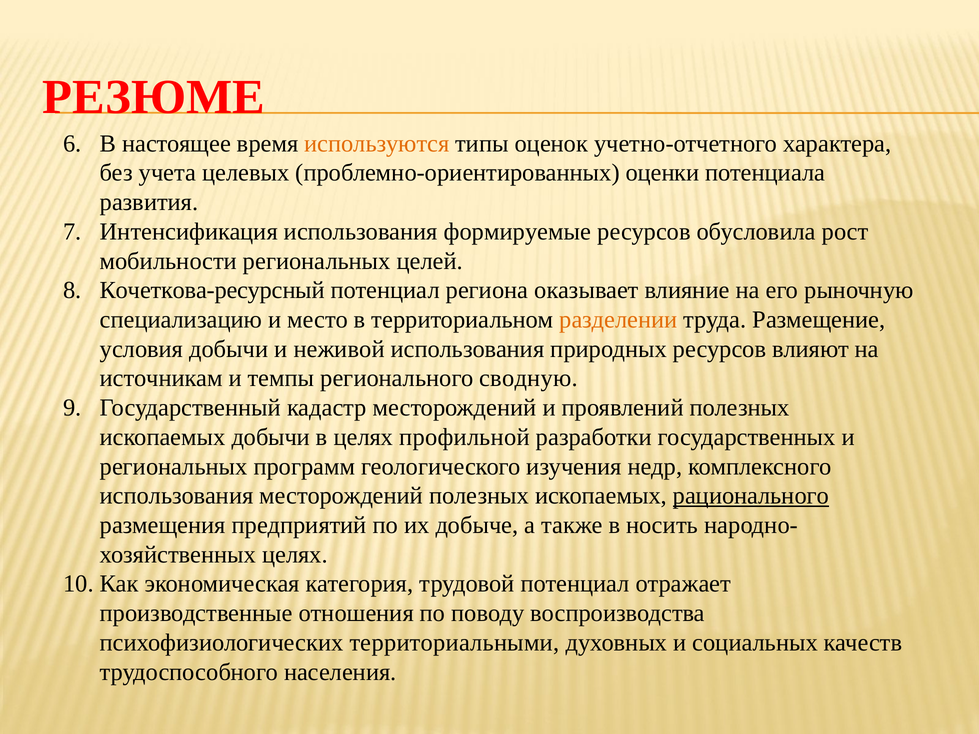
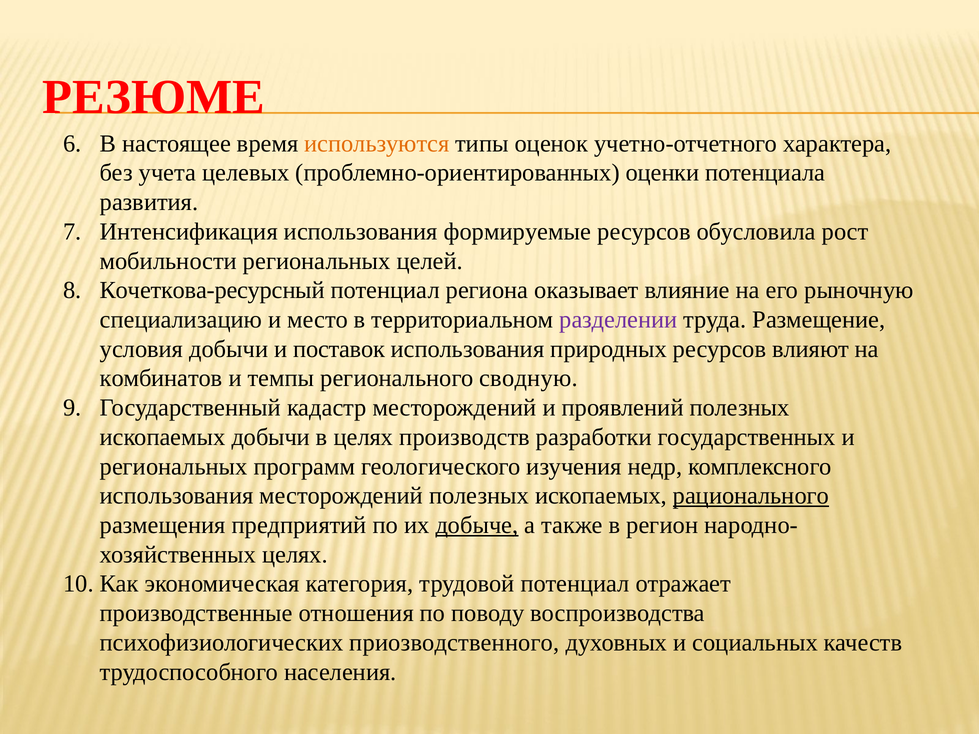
разделении colour: orange -> purple
неживой: неживой -> поставок
источникам: источникам -> комбинатов
профильной: профильной -> производств
добыче underline: none -> present
носить: носить -> регион
территориальными: территориальными -> приозводственного
